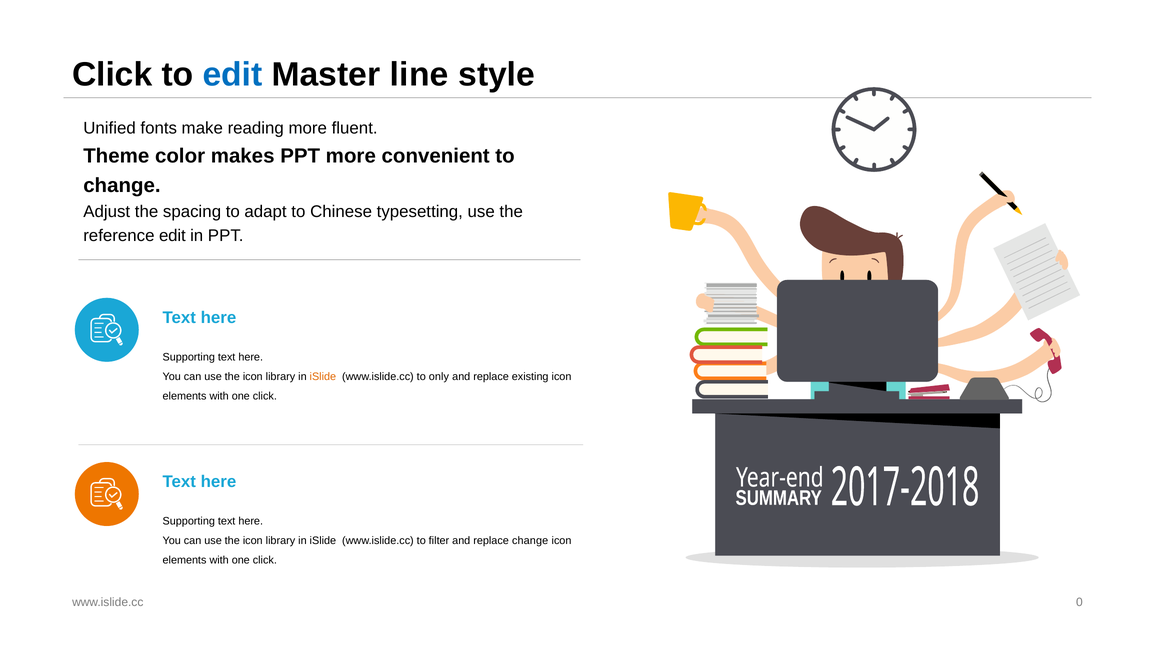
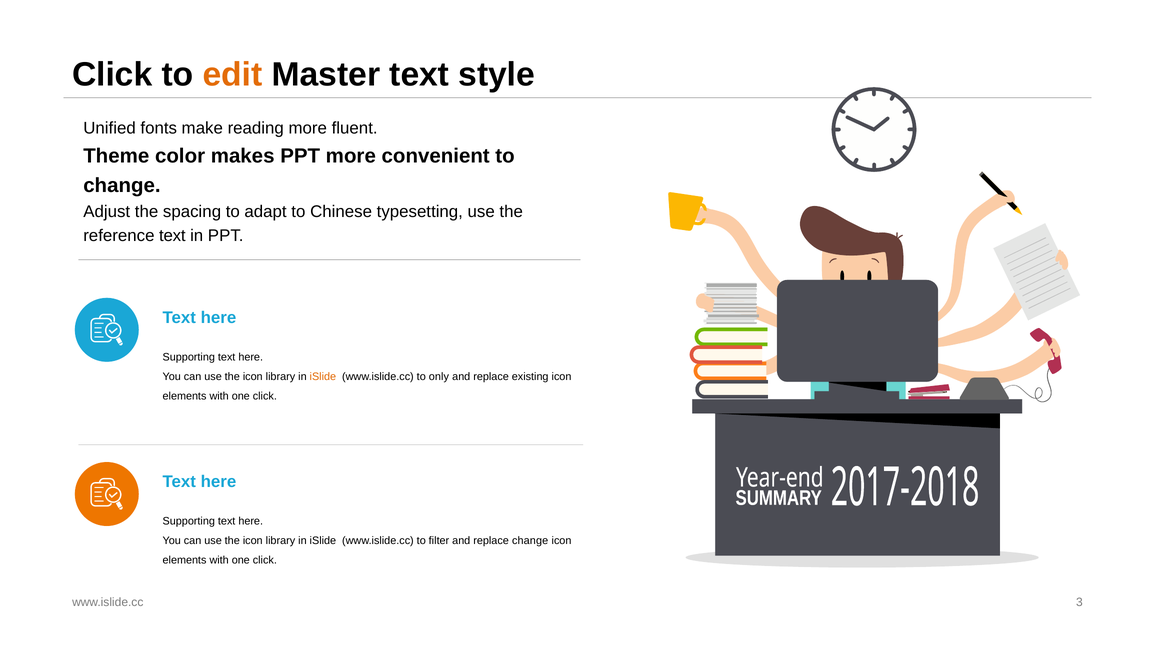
edit at (233, 75) colour: blue -> orange
Master line: line -> text
reference edit: edit -> text
0: 0 -> 3
